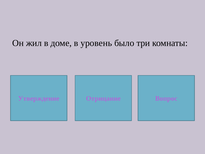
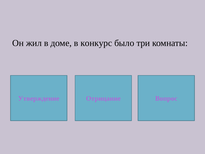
уровень: уровень -> конкурс
